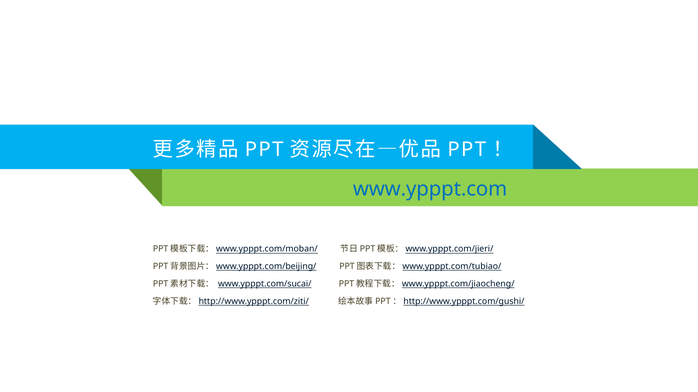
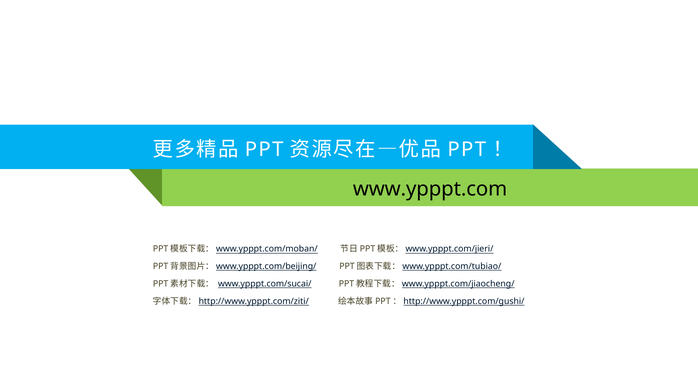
www.ypppt.com colour: blue -> black
